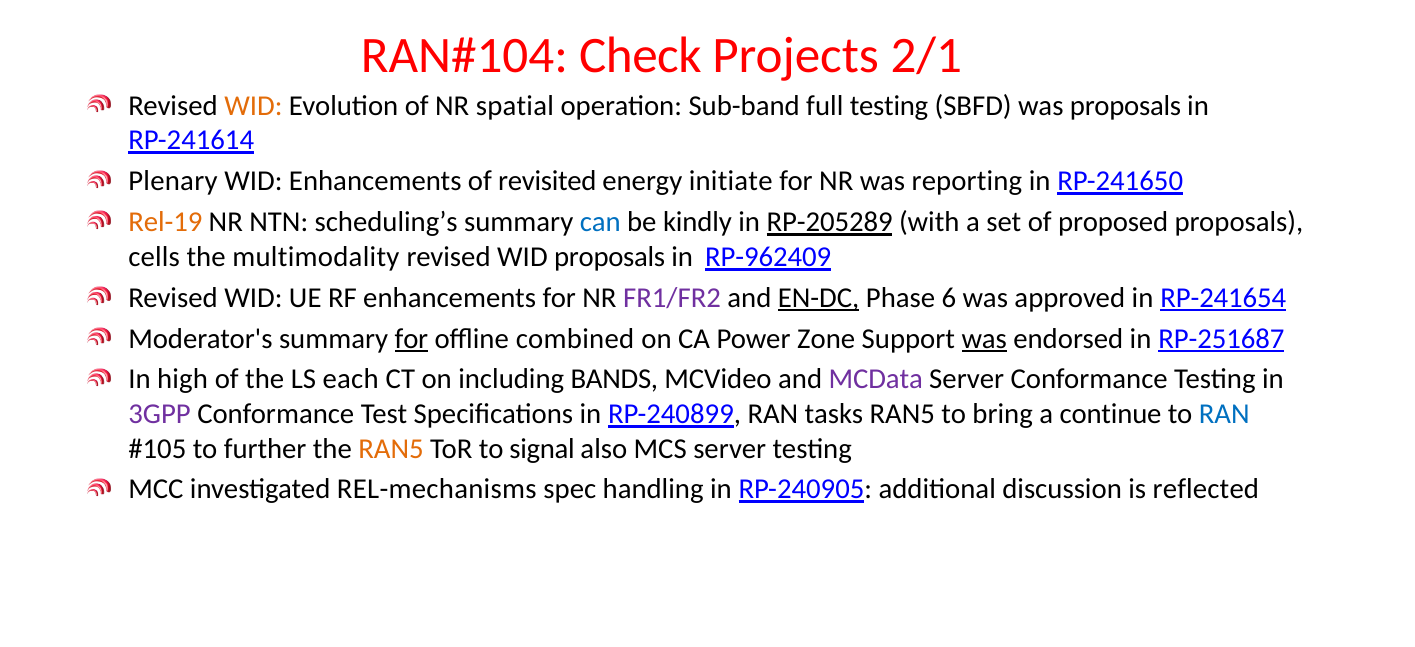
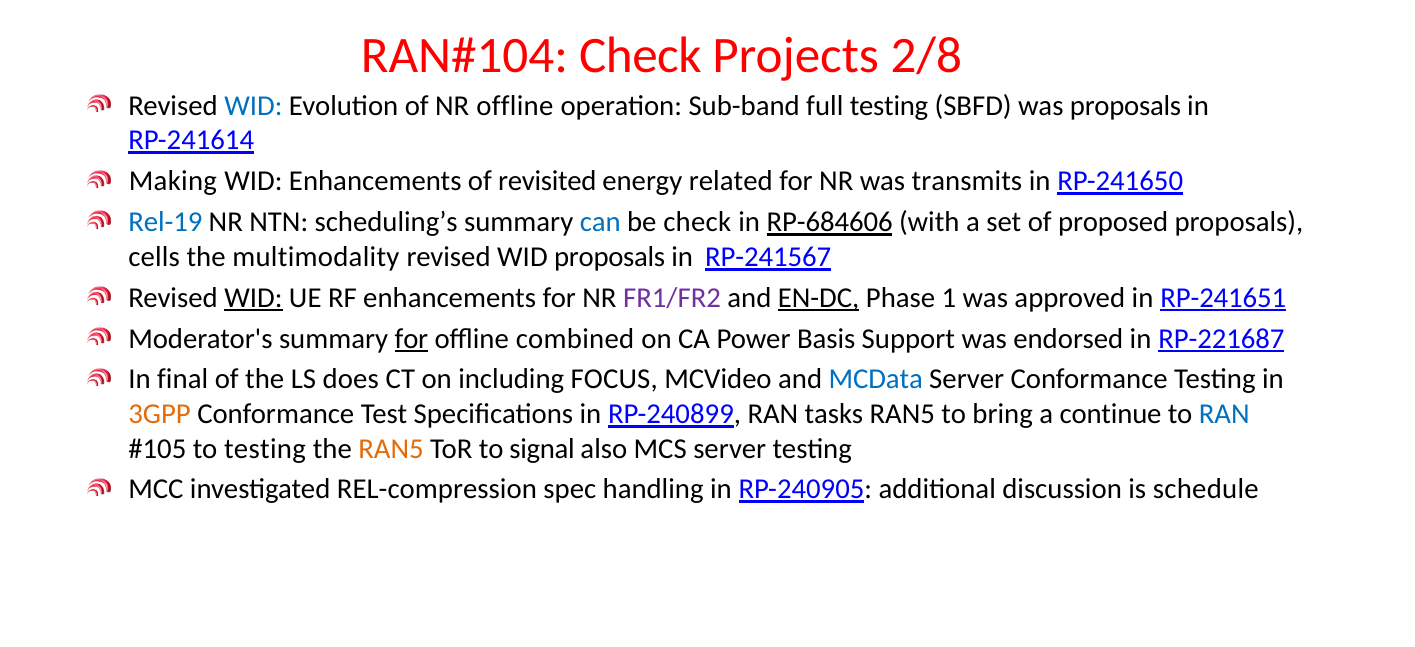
2/1: 2/1 -> 2/8
WID at (253, 106) colour: orange -> blue
NR spatial: spatial -> offline
Plenary: Plenary -> Making
initiate: initiate -> related
reporting: reporting -> transmits
Rel-19 colour: orange -> blue
be kindly: kindly -> check
RP-205289: RP-205289 -> RP-684606
RP-962409: RP-962409 -> RP-241567
WID at (253, 298) underline: none -> present
6: 6 -> 1
RP-241654: RP-241654 -> RP-241651
Zone: Zone -> Basis
was at (984, 339) underline: present -> none
RP-251687: RP-251687 -> RP-221687
high: high -> final
each: each -> does
BANDS: BANDS -> FOCUS
MCData colour: purple -> blue
3GPP at (160, 414) colour: purple -> orange
to further: further -> testing
REL-mechanisms: REL-mechanisms -> REL-compression
reflected: reflected -> schedule
